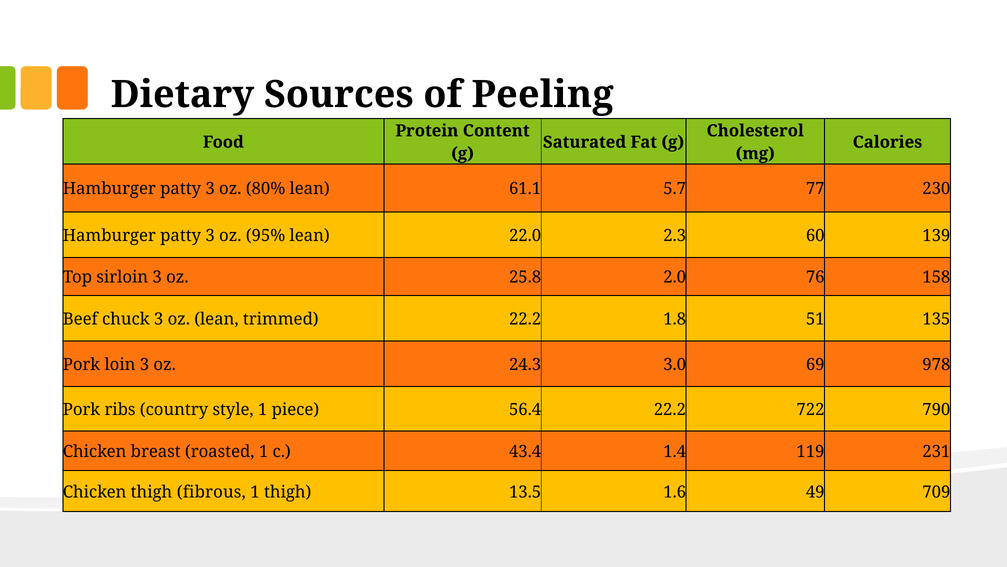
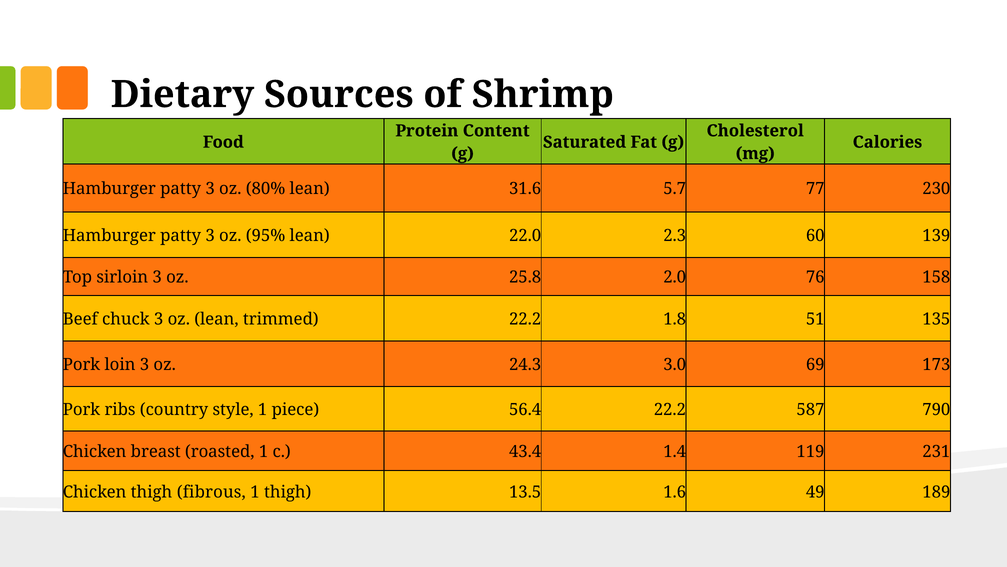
Peeling: Peeling -> Shrimp
61.1: 61.1 -> 31.6
978: 978 -> 173
722: 722 -> 587
709: 709 -> 189
